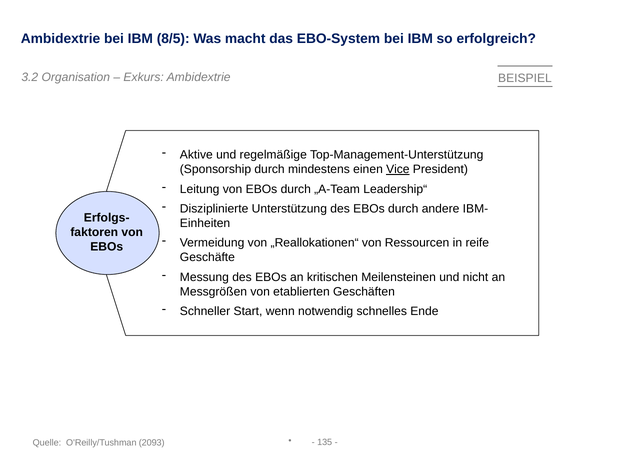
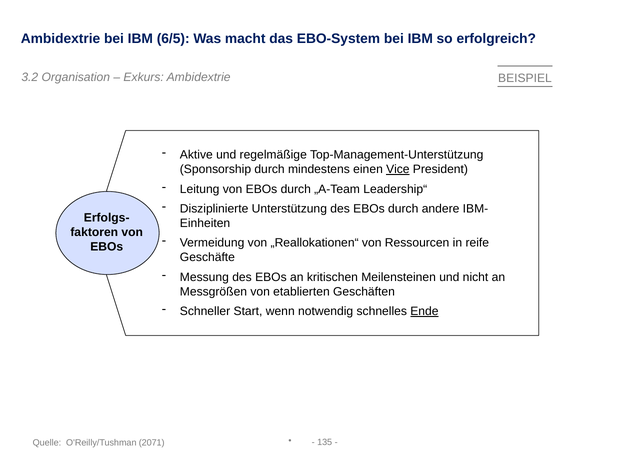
8/5: 8/5 -> 6/5
Ende underline: none -> present
2093: 2093 -> 2071
